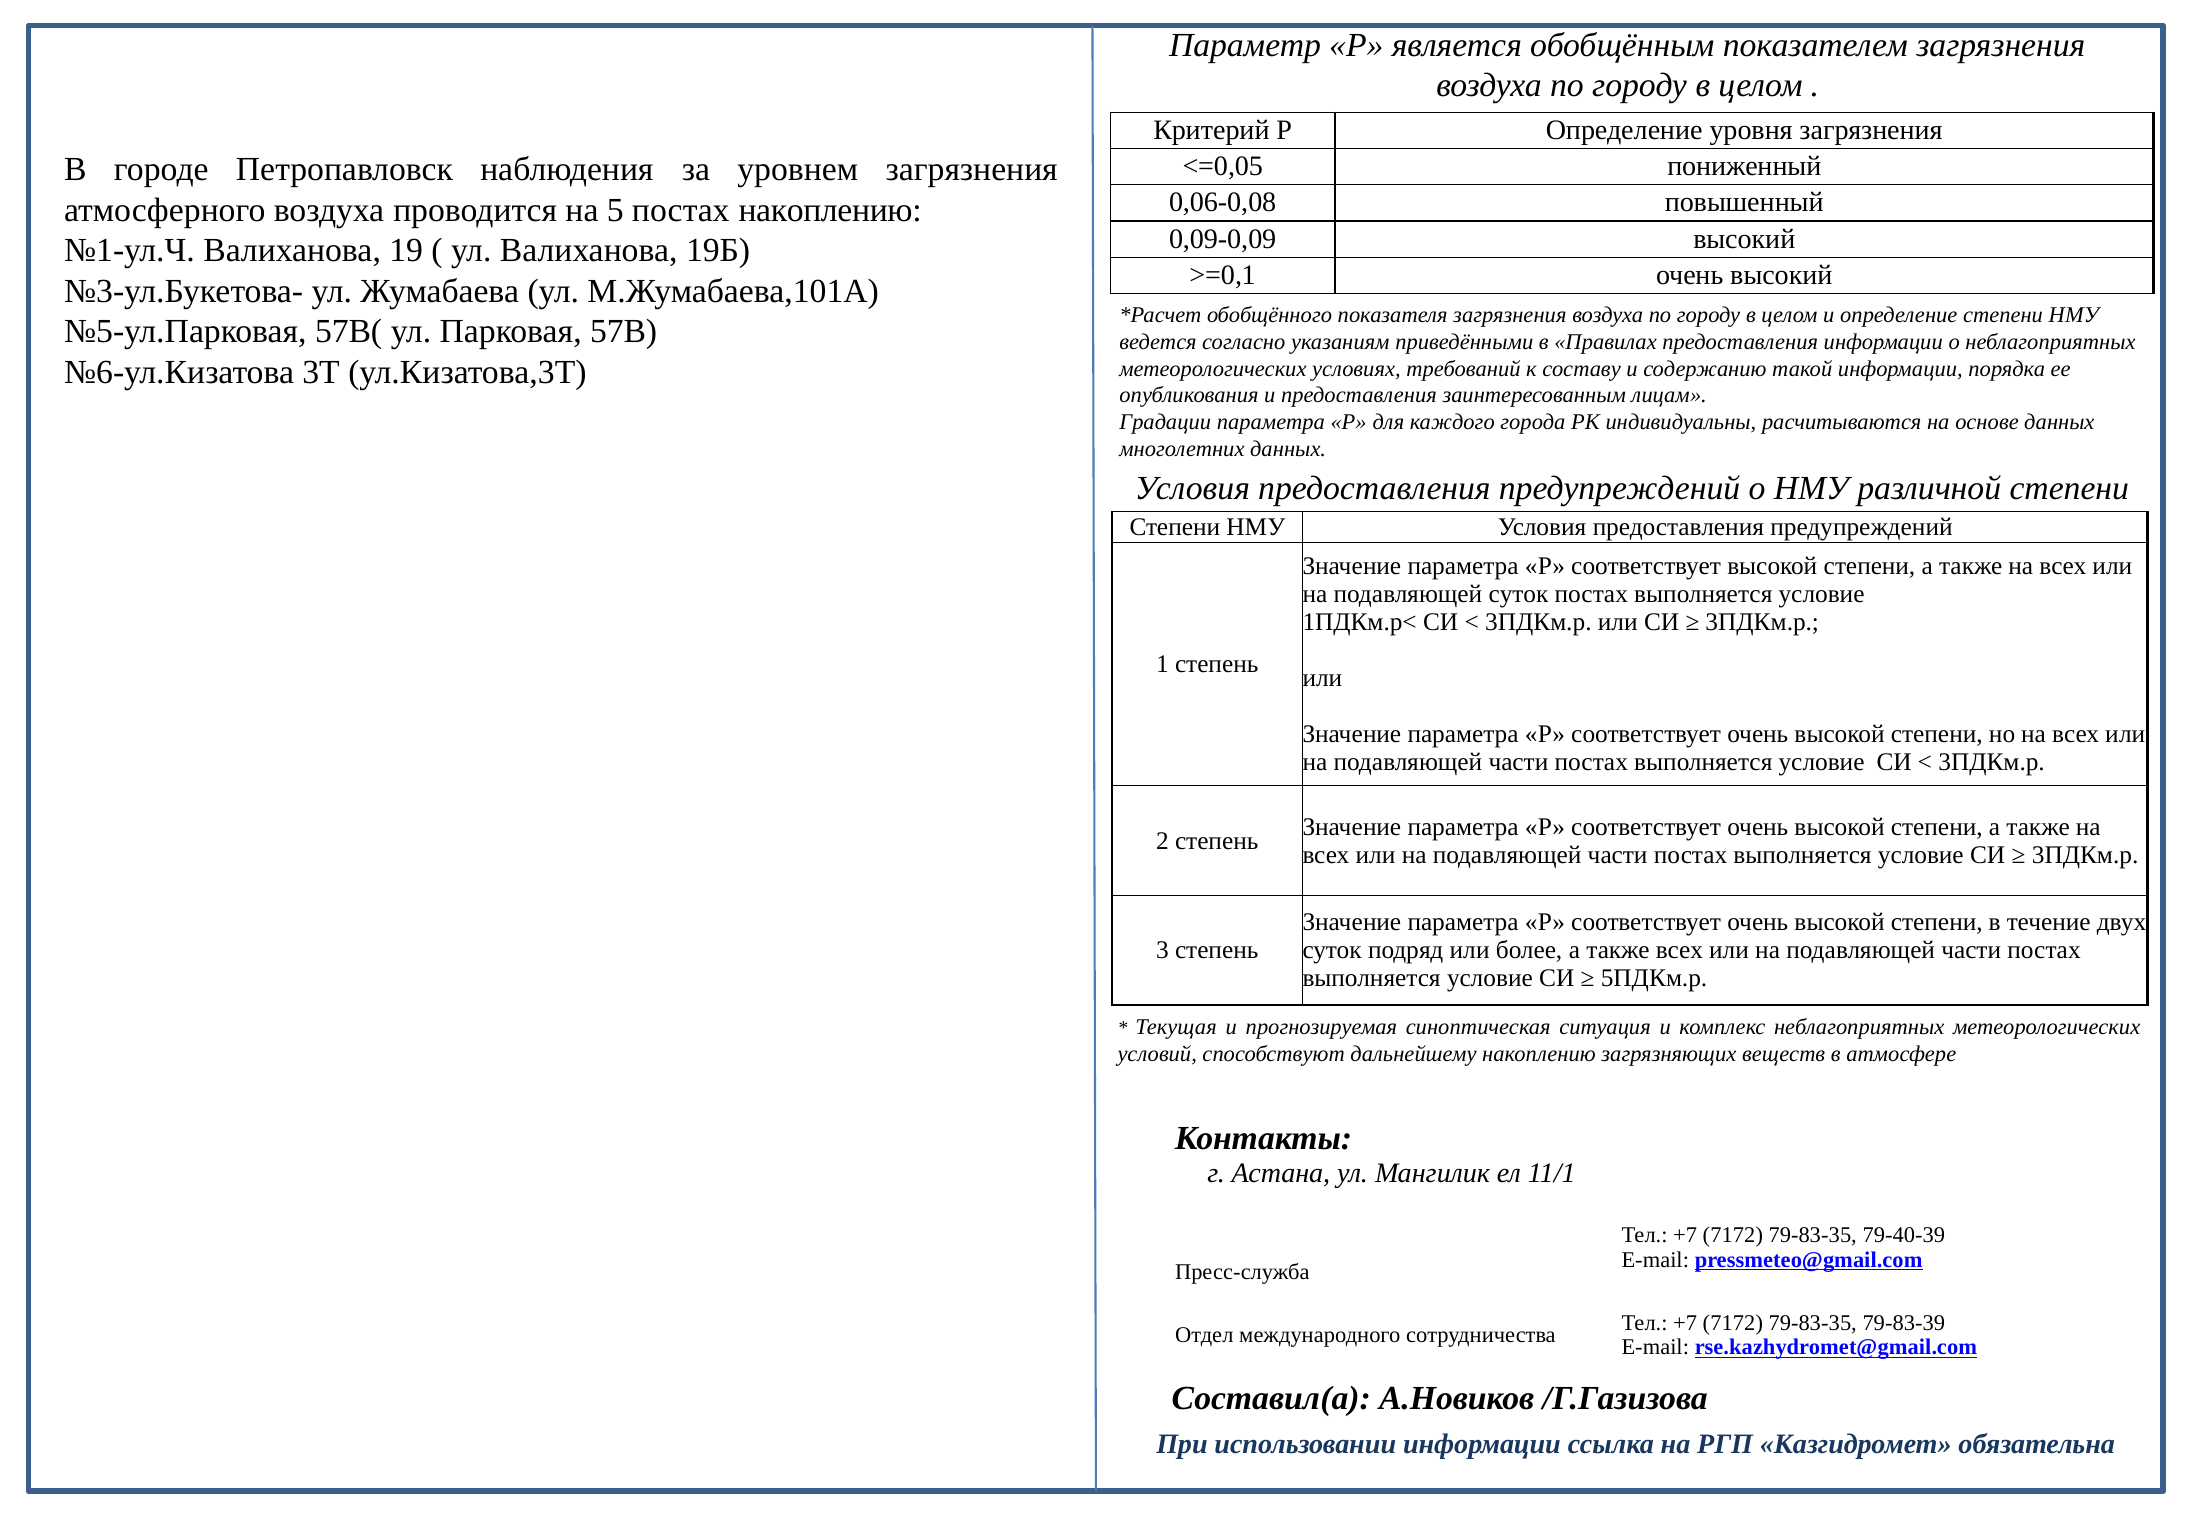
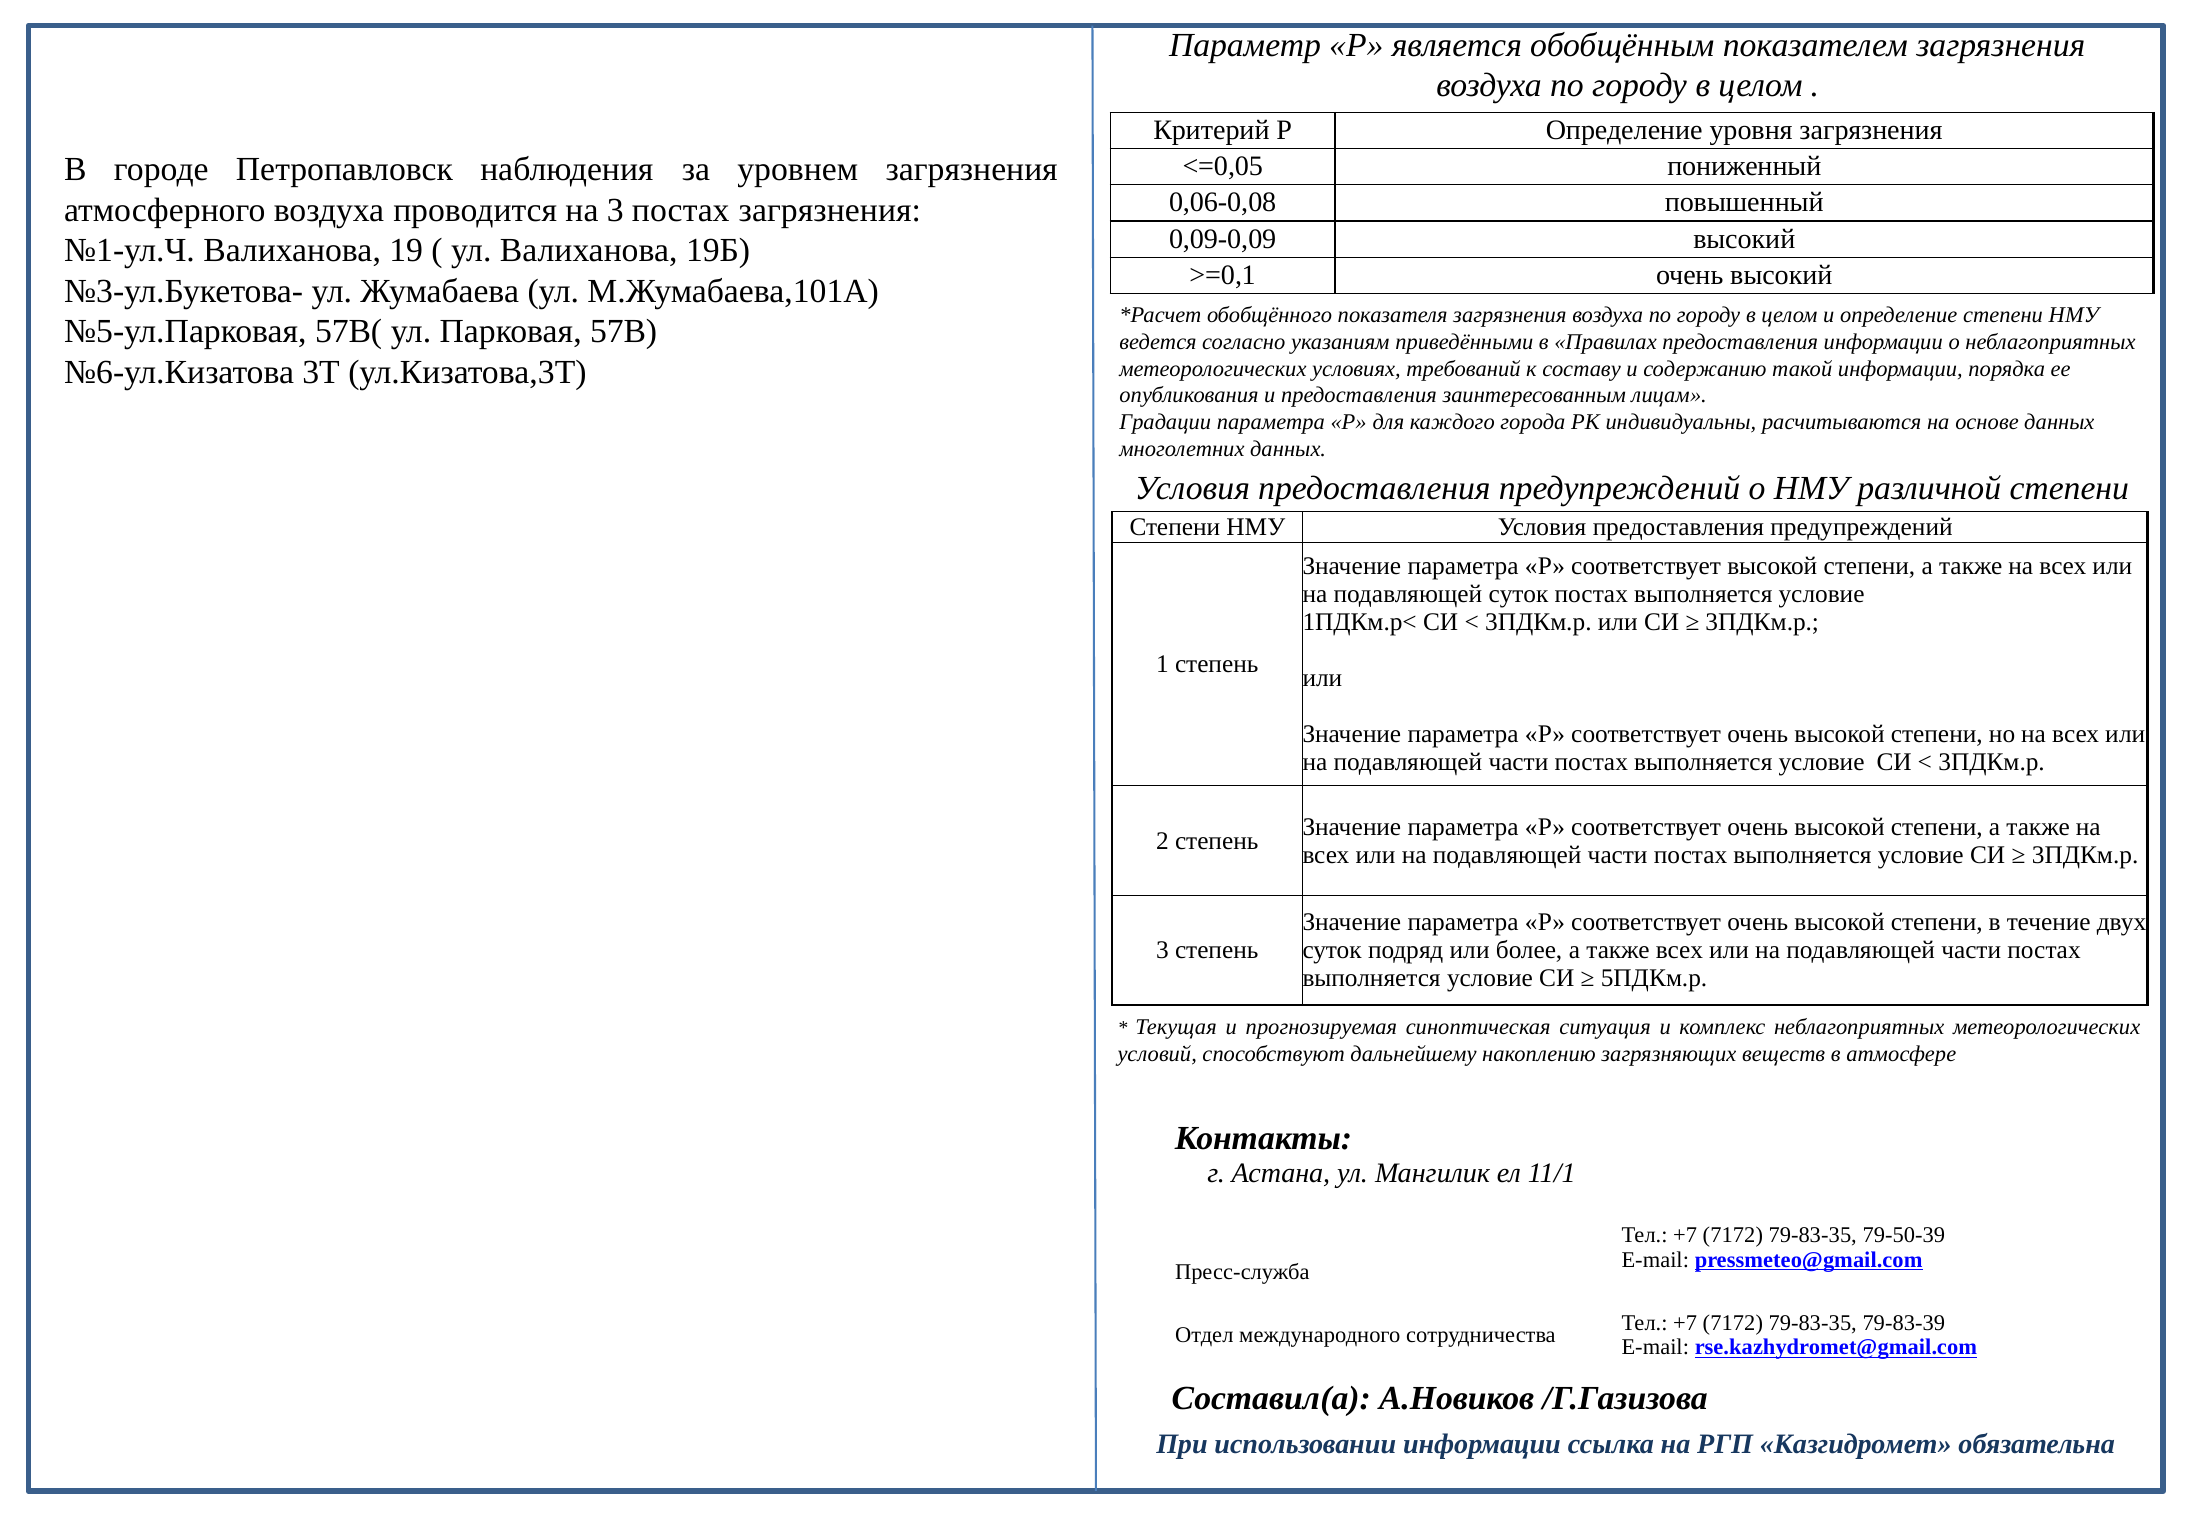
на 5: 5 -> 3
постах накоплению: накоплению -> загрязнения
79-40-39: 79-40-39 -> 79-50-39
